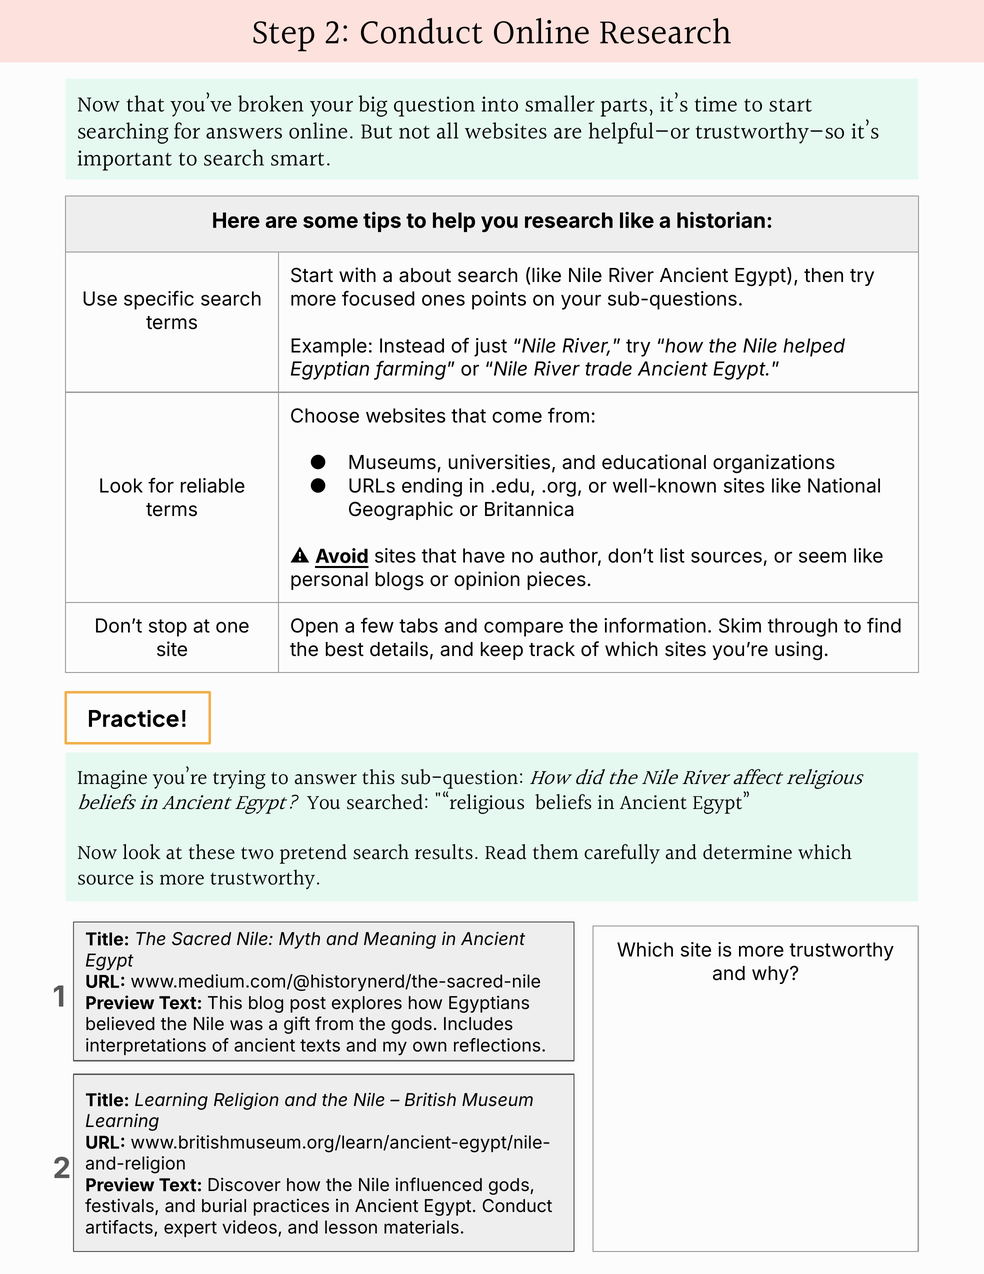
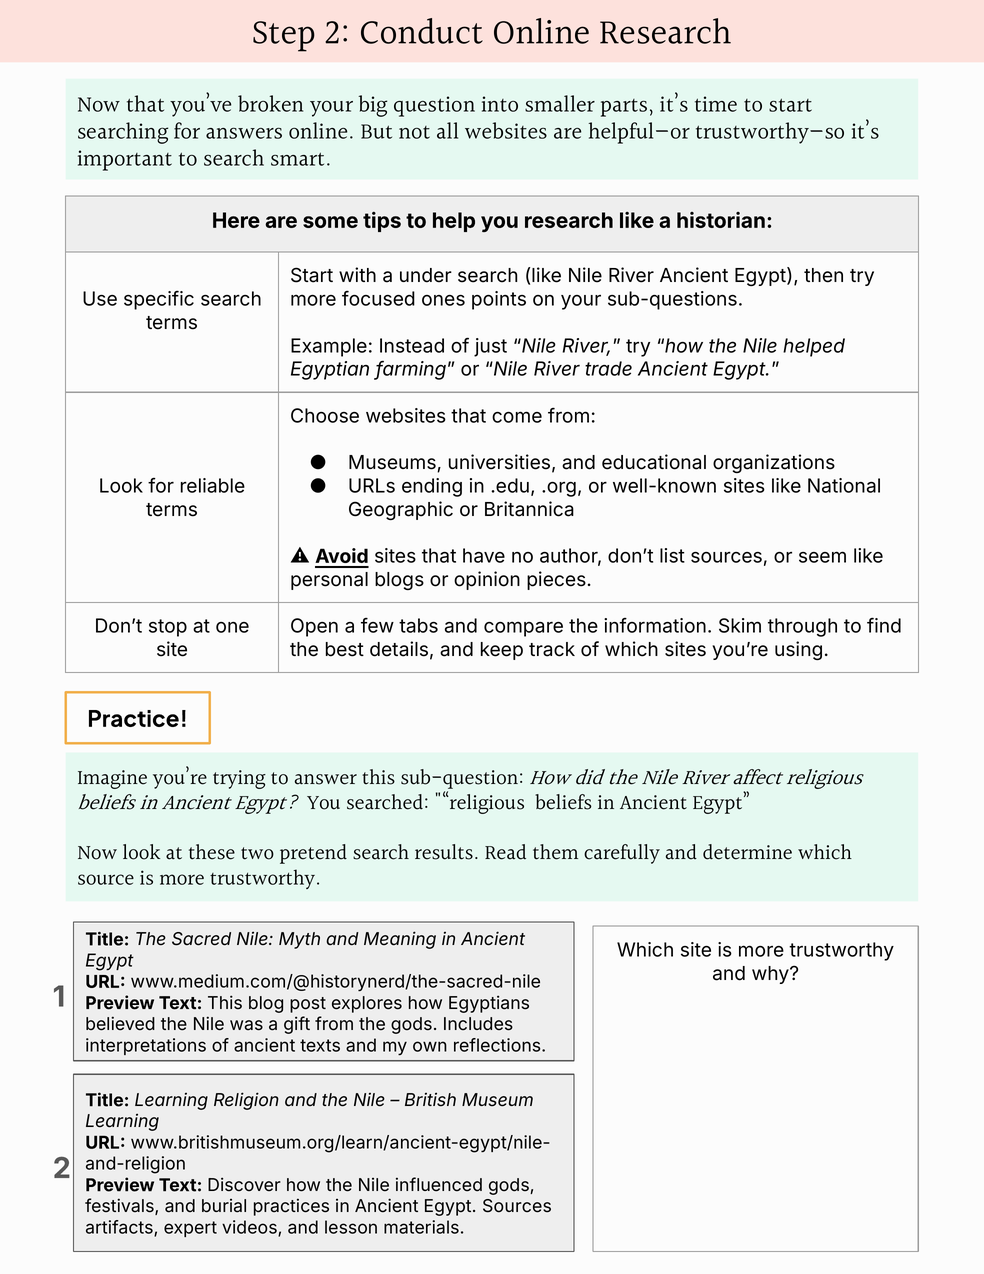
about: about -> under
Egypt Conduct: Conduct -> Sources
